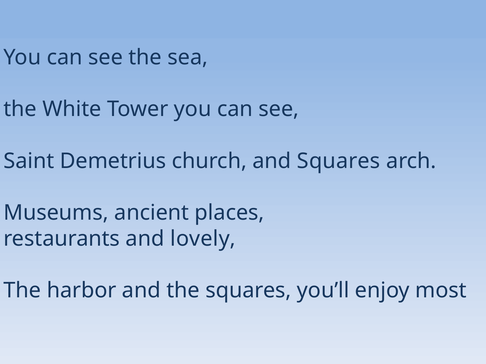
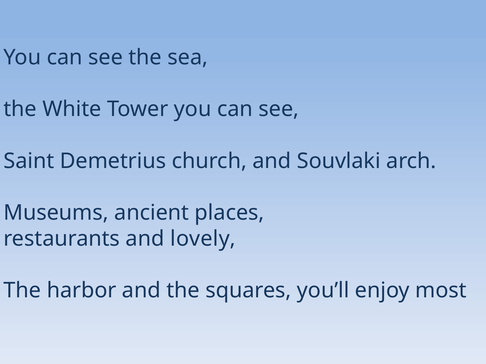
and Squares: Squares -> Souvlaki
